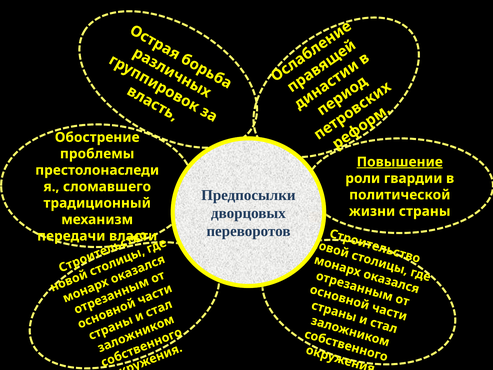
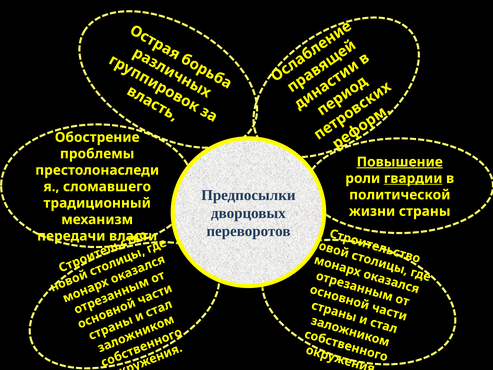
гвардии underline: none -> present
